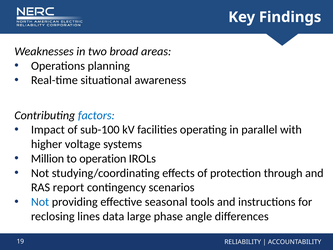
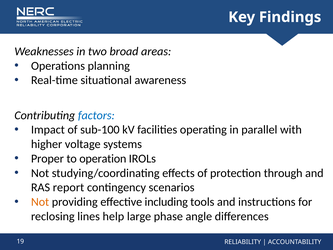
Million: Million -> Proper
Not at (40, 202) colour: blue -> orange
seasonal: seasonal -> including
data: data -> help
